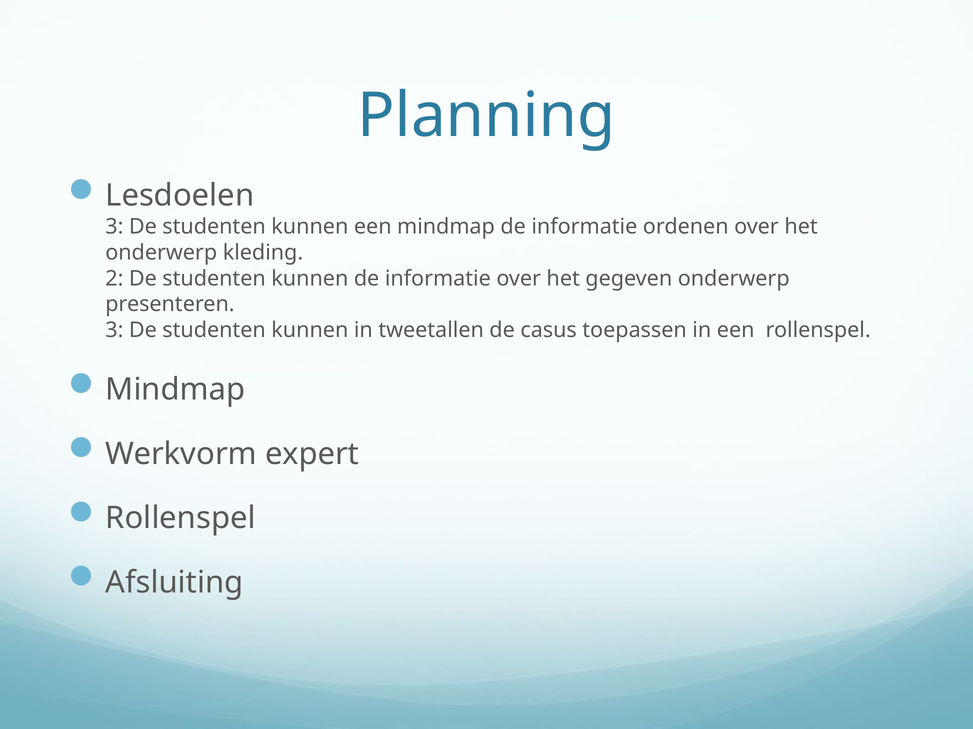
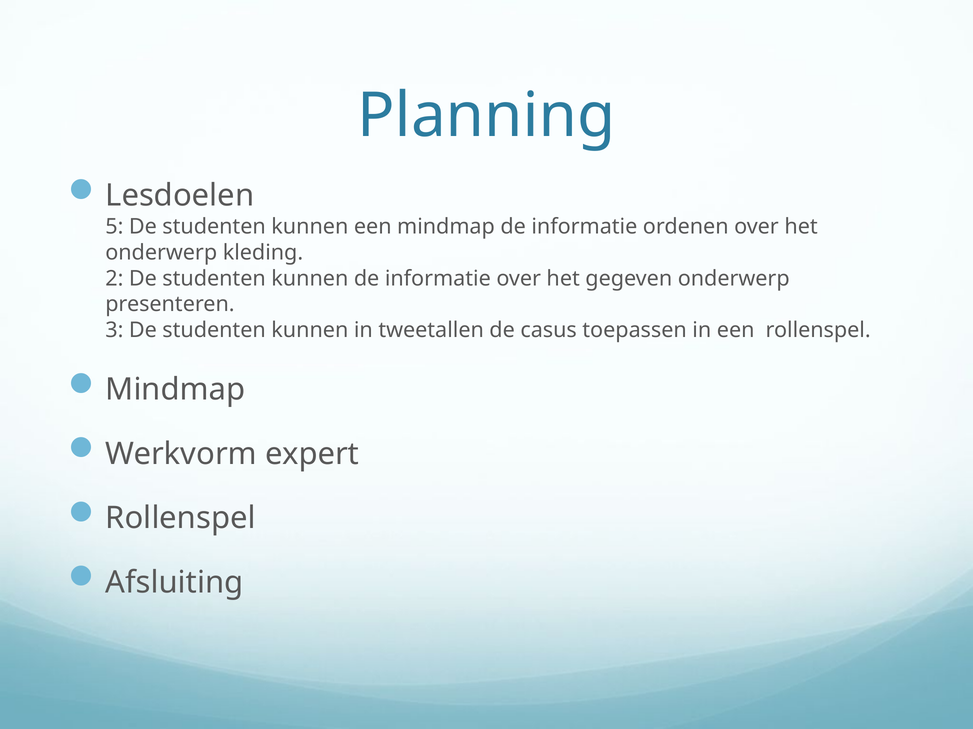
3 at (114, 227): 3 -> 5
